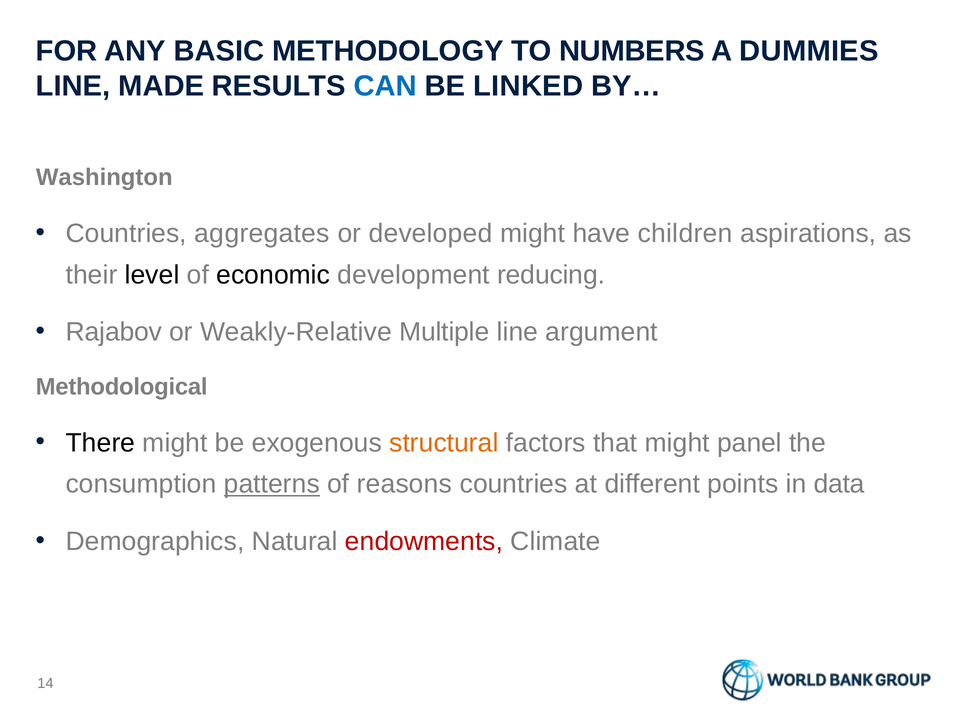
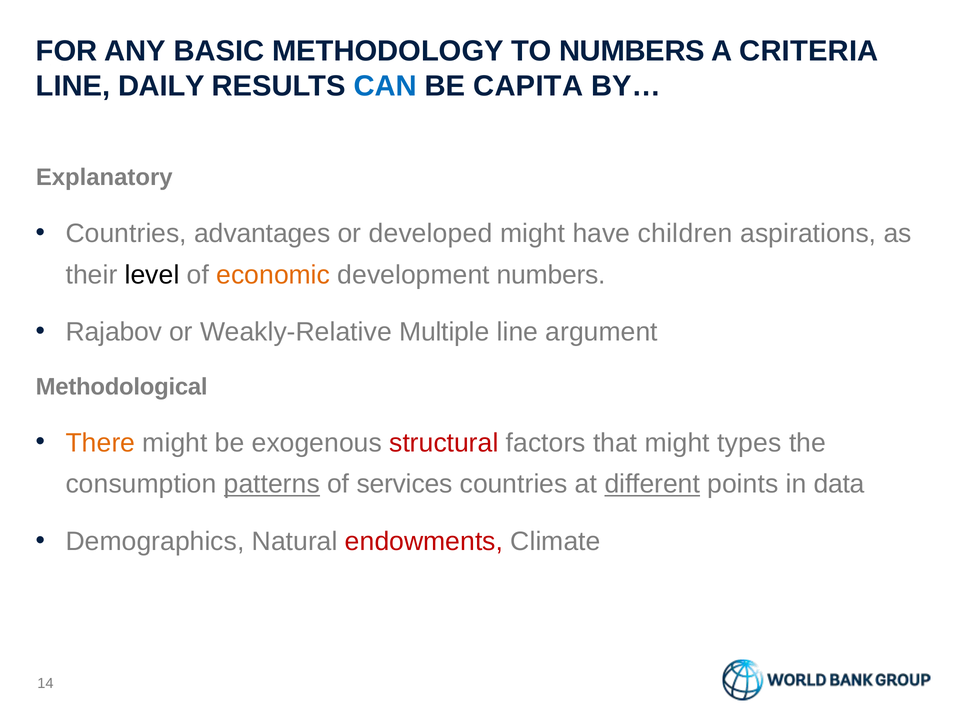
DUMMIES: DUMMIES -> CRITERIA
MADE: MADE -> DAILY
LINKED: LINKED -> CAPITA
Washington: Washington -> Explanatory
aggregates: aggregates -> advantages
economic colour: black -> orange
development reducing: reducing -> numbers
There colour: black -> orange
structural colour: orange -> red
panel: panel -> types
reasons: reasons -> services
different underline: none -> present
